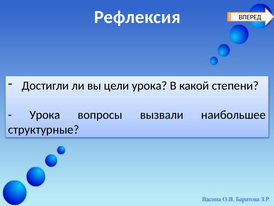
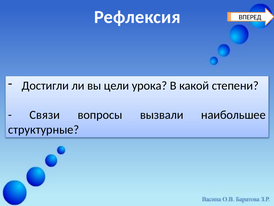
Урока at (45, 115): Урока -> Связи
